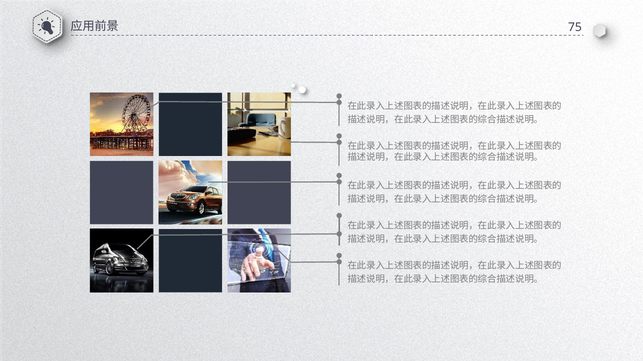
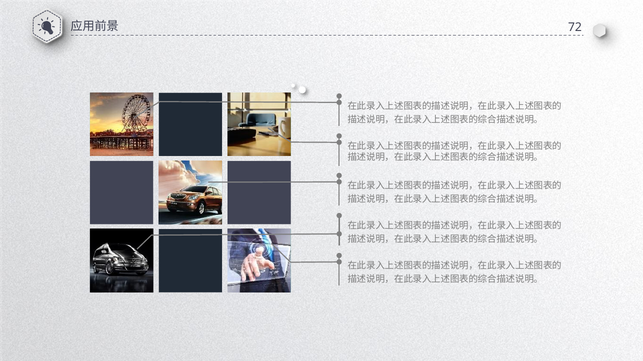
75: 75 -> 72
